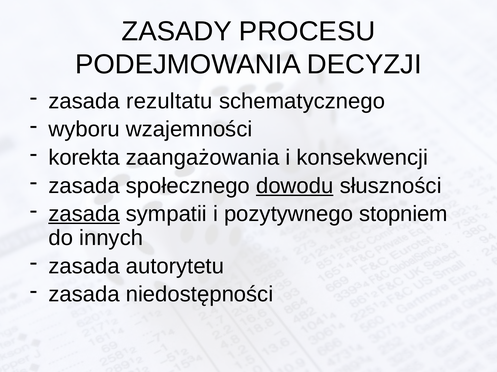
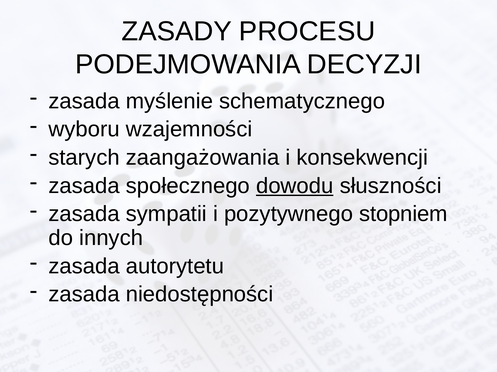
rezultatu: rezultatu -> myślenie
korekta: korekta -> starych
zasada at (84, 214) underline: present -> none
